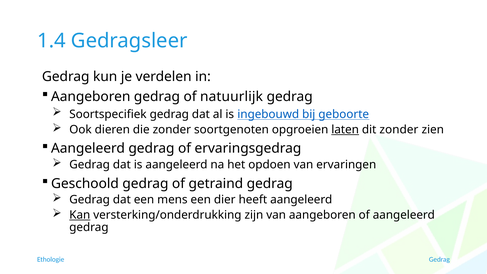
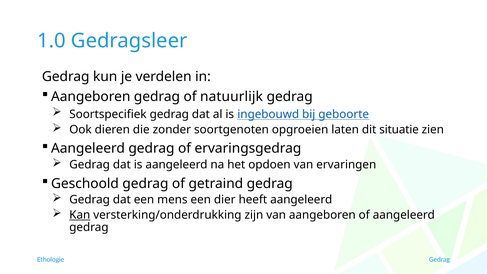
1.4: 1.4 -> 1.0
laten underline: present -> none
dit zonder: zonder -> situatie
